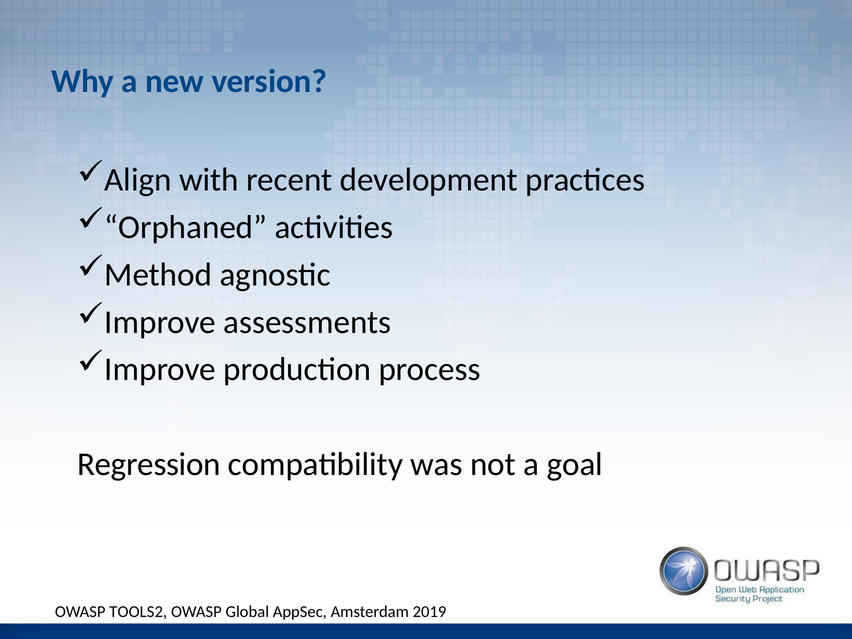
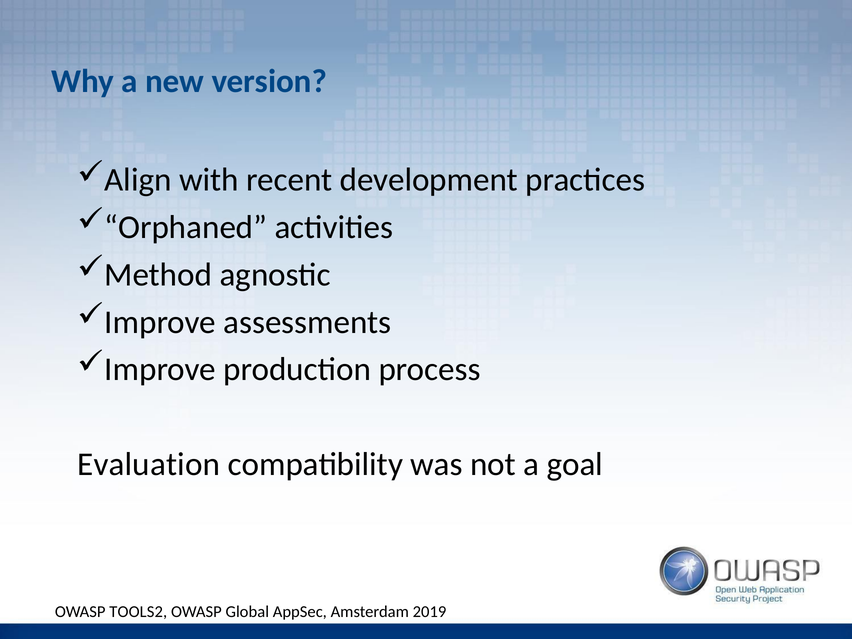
Regression: Regression -> Evaluation
